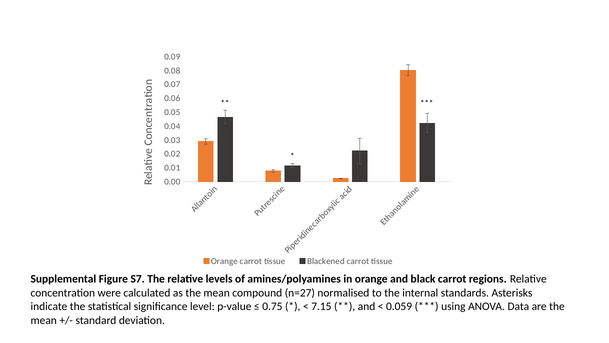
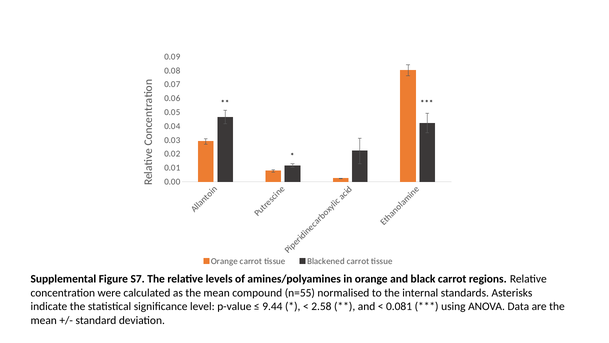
n=27: n=27 -> n=55
0.75: 0.75 -> 9.44
7.15: 7.15 -> 2.58
0.059: 0.059 -> 0.081
